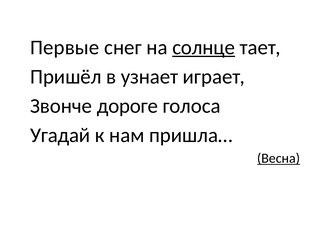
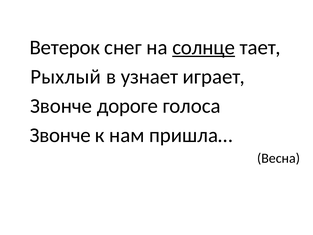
Первые: Первые -> Ветерок
Пришёл: Пришёл -> Рыхлый
Угадай at (60, 135): Угадай -> Звонче
Весна underline: present -> none
